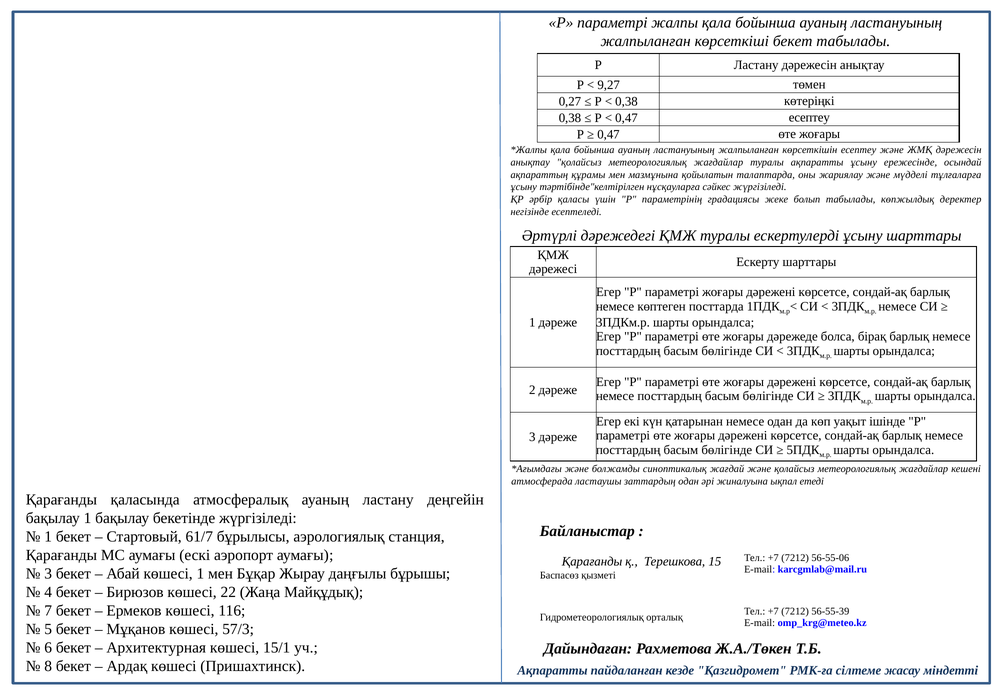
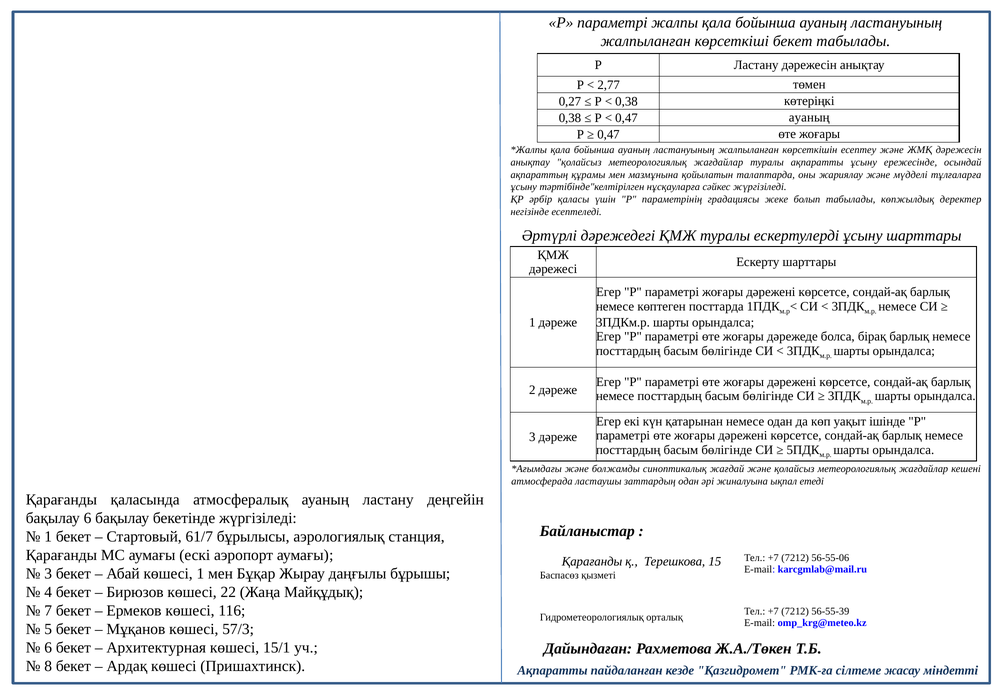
9,27: 9,27 -> 2,77
0,47 есептеу: есептеу -> ауаның
бақылау 1: 1 -> 6
